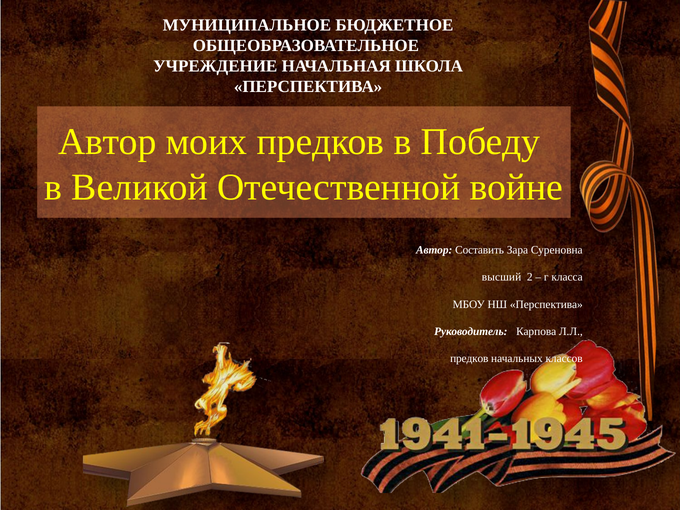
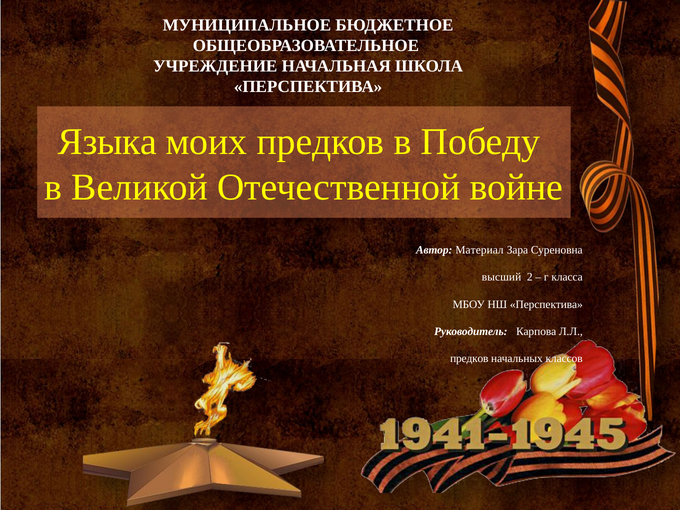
Автор at (107, 142): Автор -> Языка
Составить: Составить -> Материал
